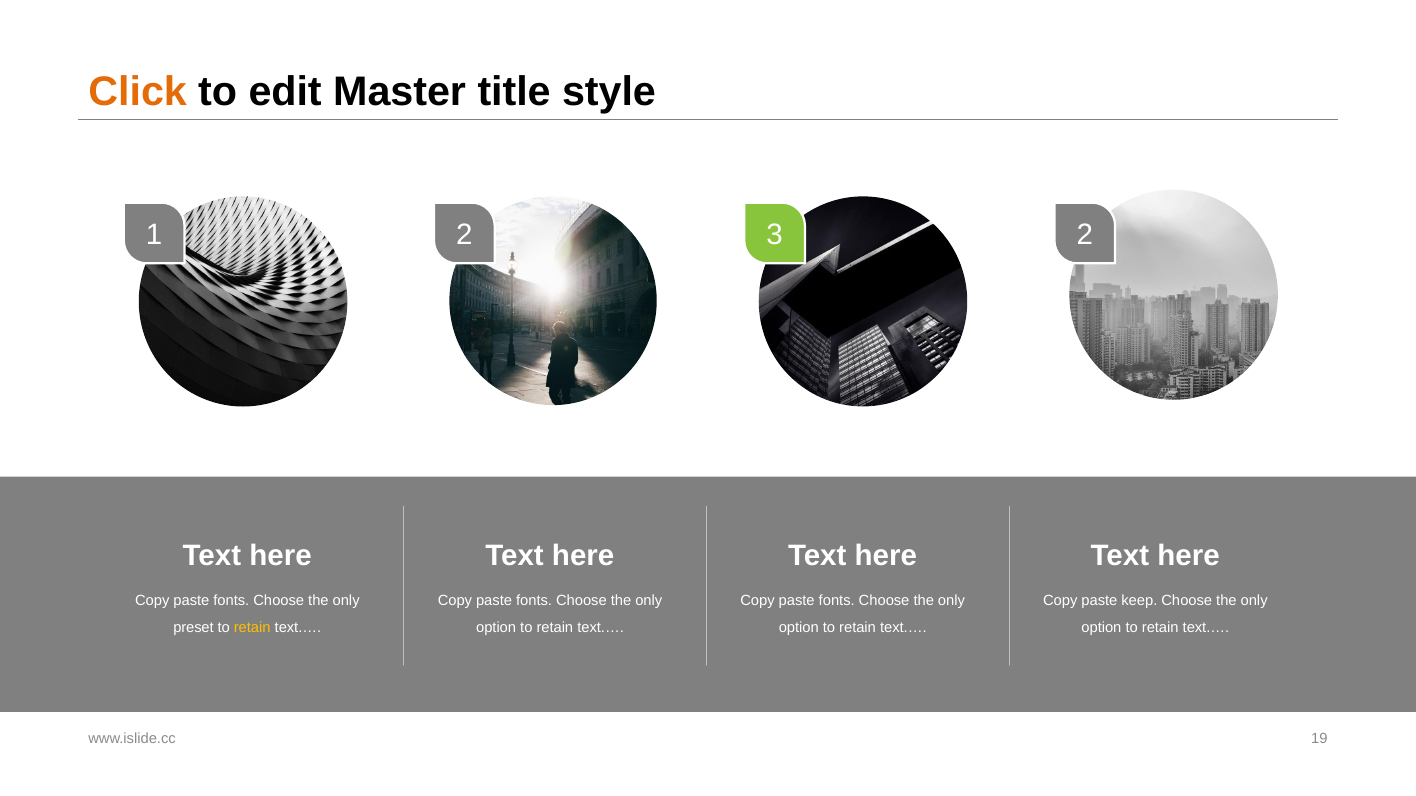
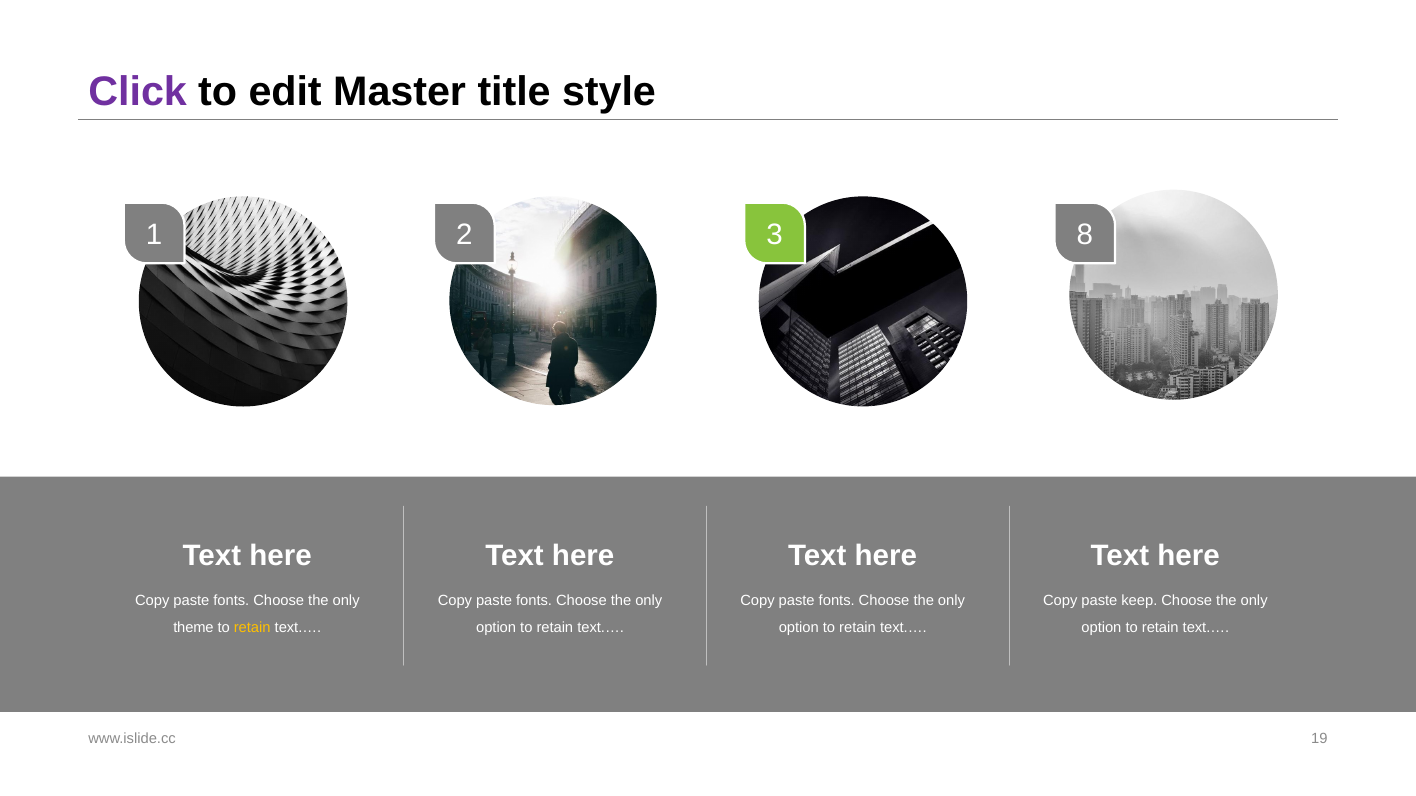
Click colour: orange -> purple
3 2: 2 -> 8
preset: preset -> theme
